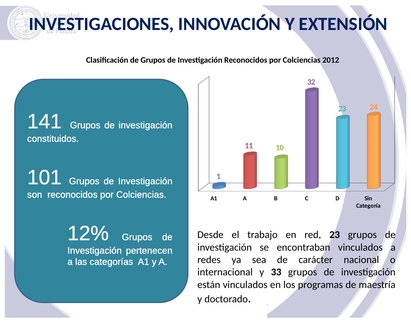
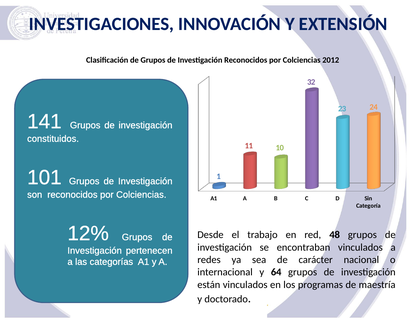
red 23: 23 -> 48
33: 33 -> 64
